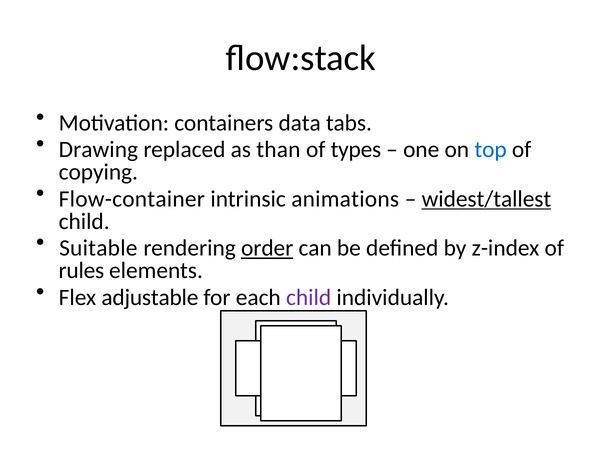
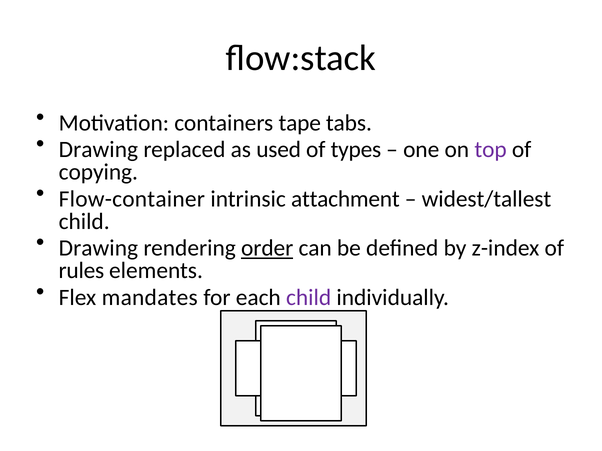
data: data -> tape
than: than -> used
top colour: blue -> purple
animations: animations -> attachment
widest/tallest underline: present -> none
Suitable at (98, 248): Suitable -> Drawing
adjustable: adjustable -> mandates
